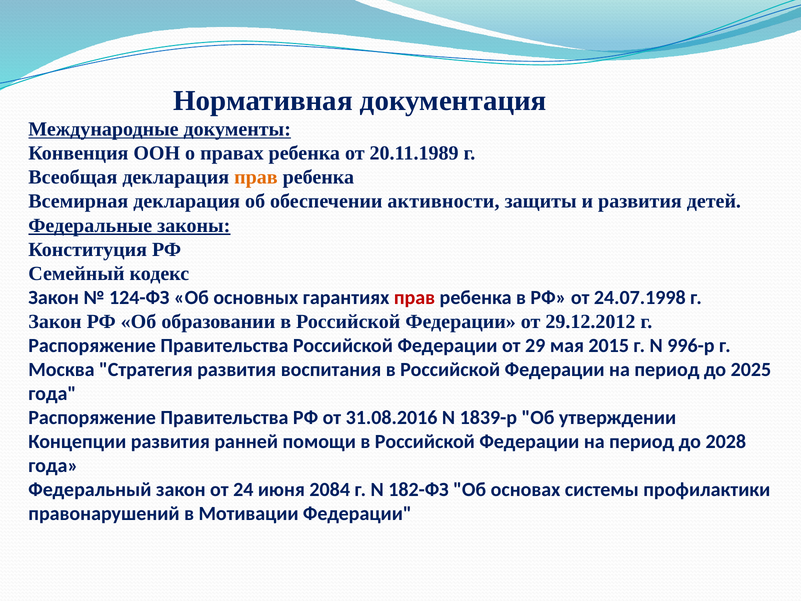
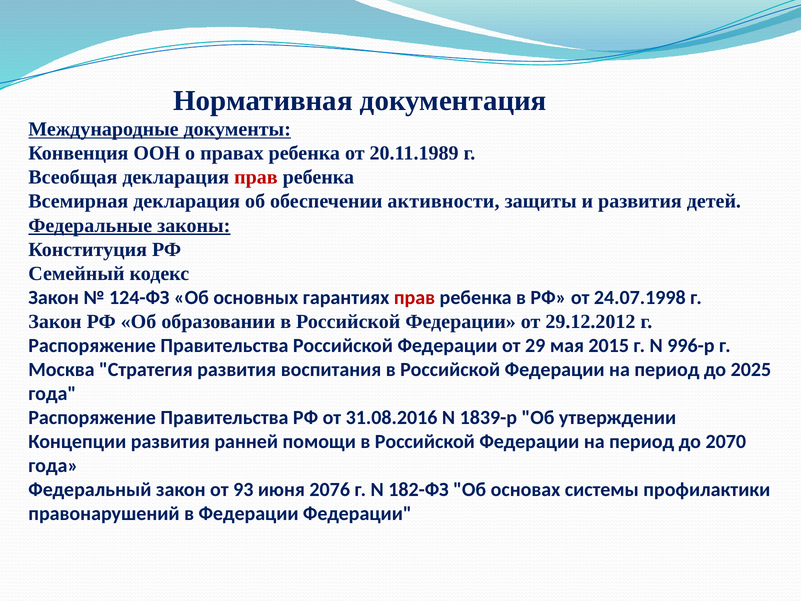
прав at (256, 177) colour: orange -> red
2028: 2028 -> 2070
24: 24 -> 93
2084: 2084 -> 2076
в Мотивации: Мотивации -> Федерации
